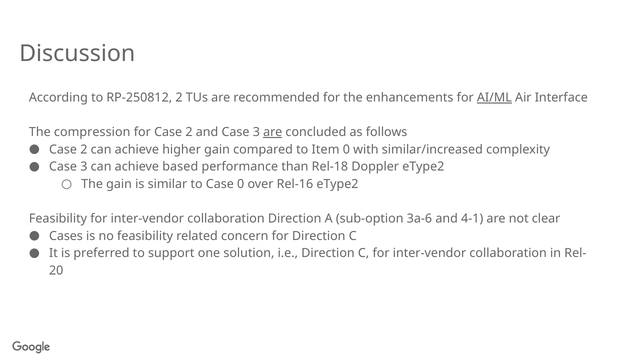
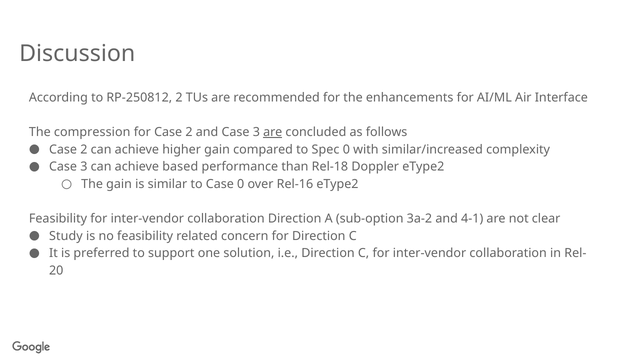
AI/ML underline: present -> none
Item: Item -> Spec
3a-6: 3a-6 -> 3a-2
Cases: Cases -> Study
